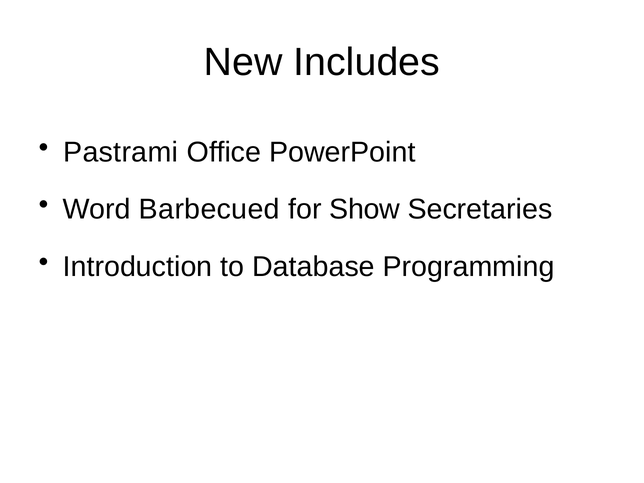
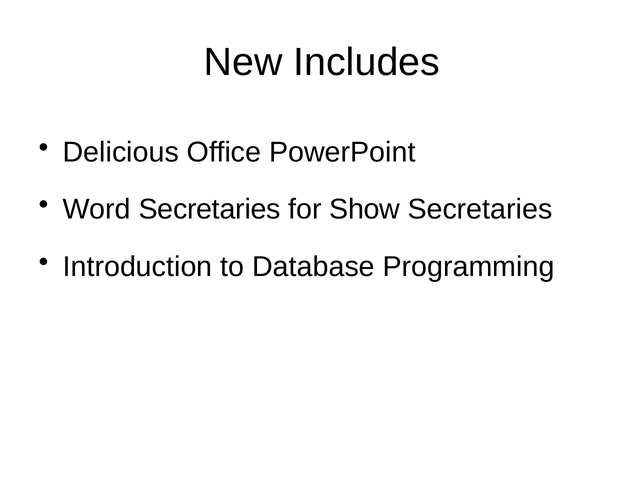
Pastrami: Pastrami -> Delicious
Word Barbecued: Barbecued -> Secretaries
